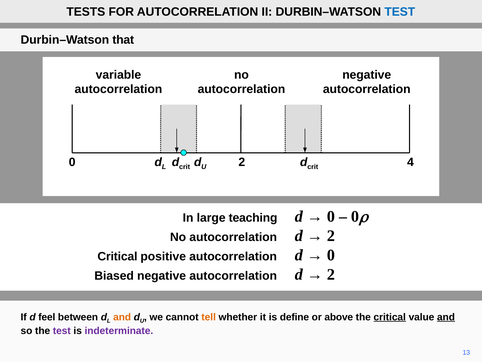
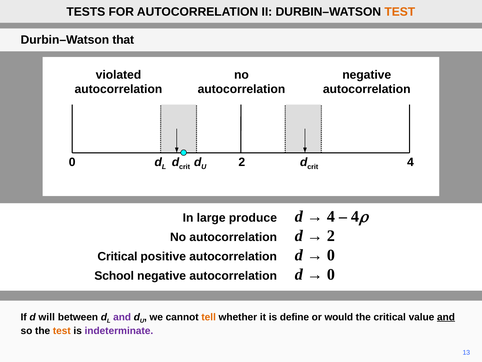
TEST at (400, 12) colour: blue -> orange
variable: variable -> violated
teaching: teaching -> produce
0 at (331, 216): 0 -> 4
0 at (355, 216): 0 -> 4
Biased: Biased -> School
2 at (331, 274): 2 -> 0
feel: feel -> will
and at (122, 317) colour: orange -> purple
above: above -> would
critical at (390, 317) underline: present -> none
test at (62, 330) colour: purple -> orange
